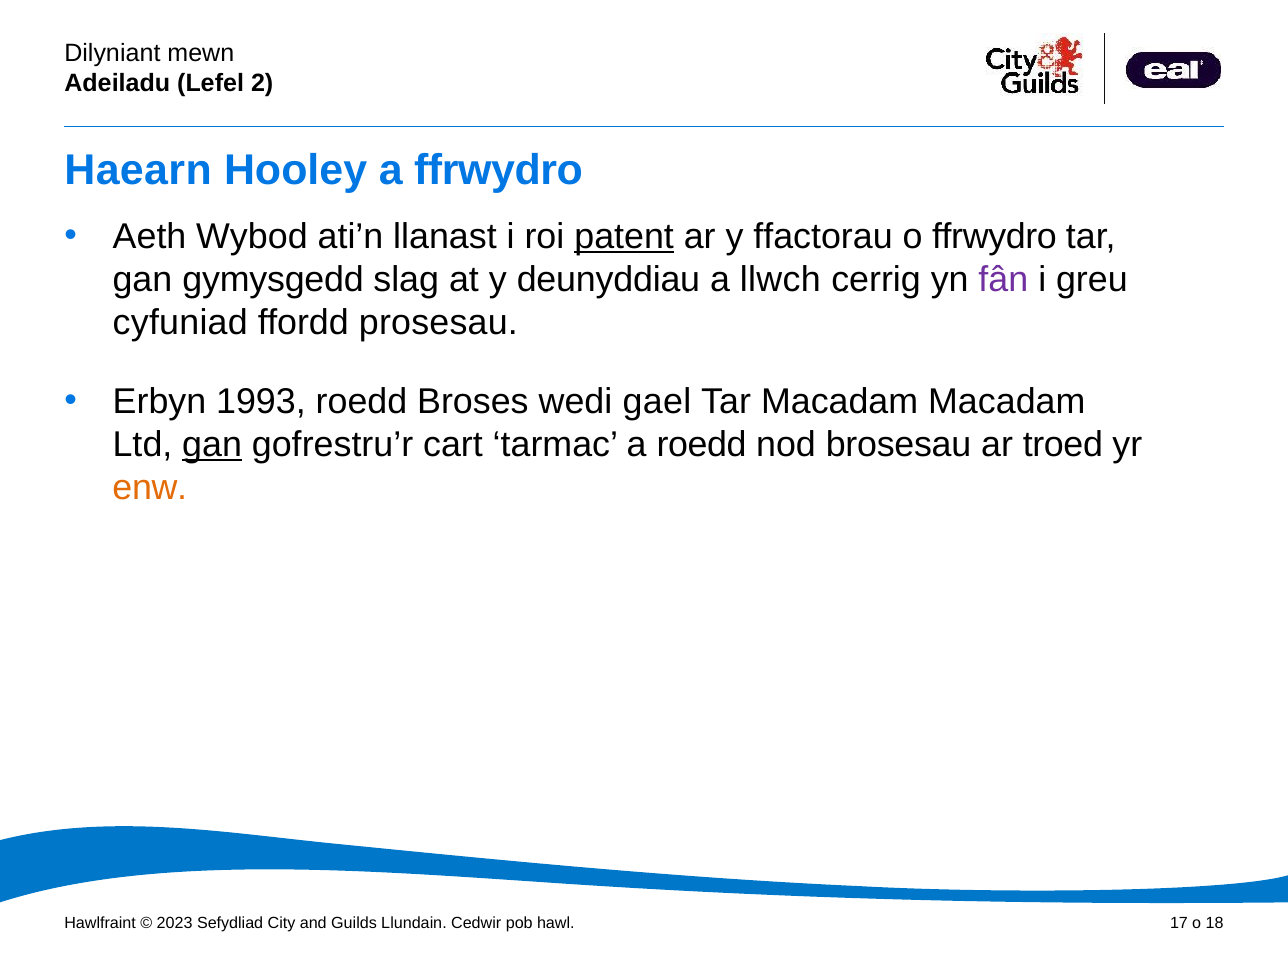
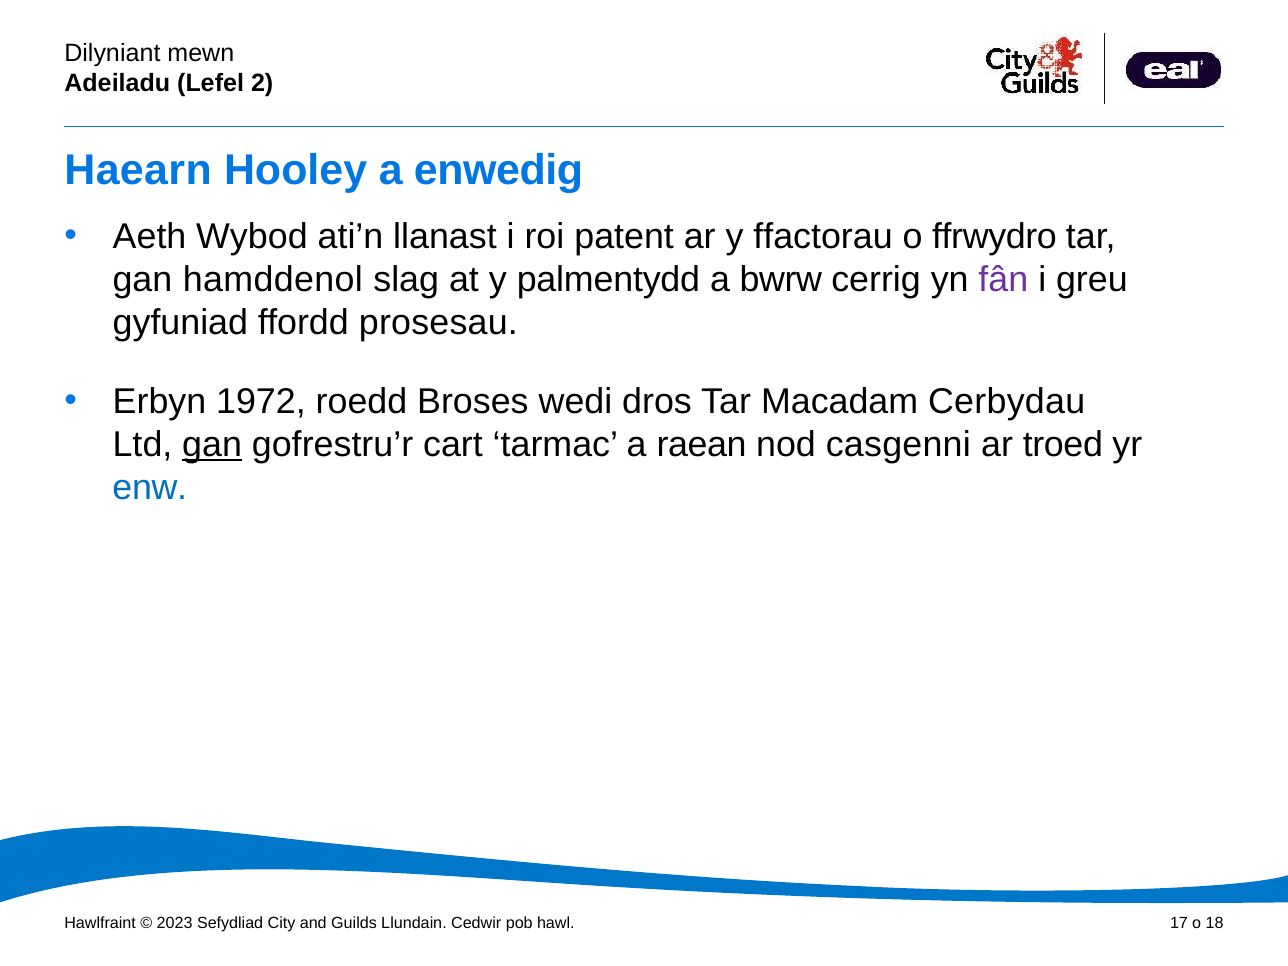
a ffrwydro: ffrwydro -> enwedig
patent underline: present -> none
gymysgedd: gymysgedd -> hamddenol
deunyddiau: deunyddiau -> palmentydd
llwch: llwch -> bwrw
cyfuniad: cyfuniad -> gyfuniad
1993: 1993 -> 1972
gael: gael -> dros
Macadam Macadam: Macadam -> Cerbydau
a roedd: roedd -> raean
brosesau: brosesau -> casgenni
enw colour: orange -> blue
